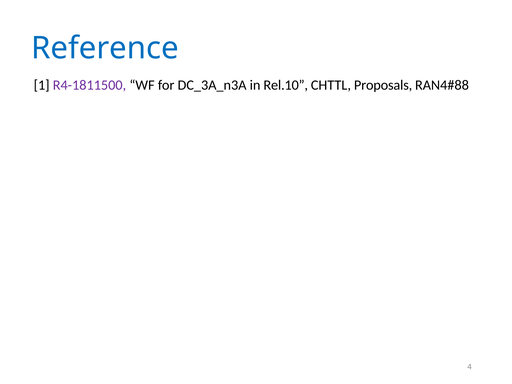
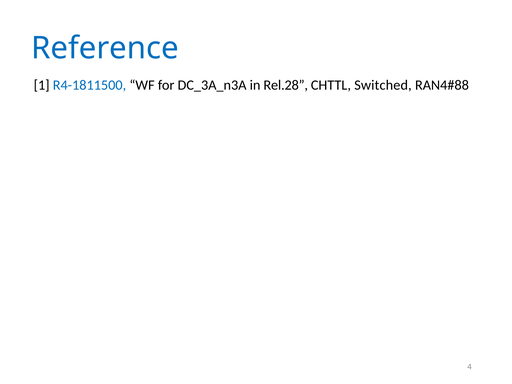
R4-1811500 colour: purple -> blue
Rel.10: Rel.10 -> Rel.28
Proposals: Proposals -> Switched
